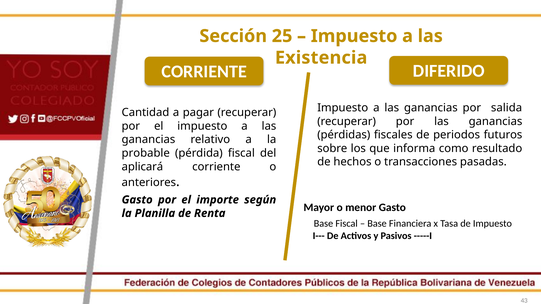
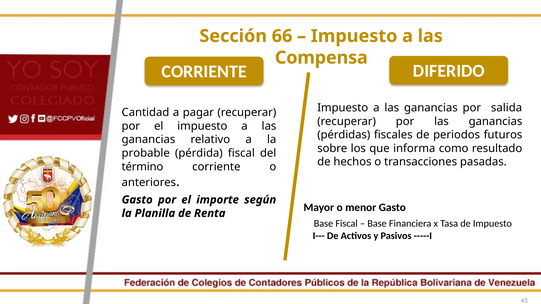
25: 25 -> 66
Existencia: Existencia -> Compensa
aplicará: aplicará -> término
